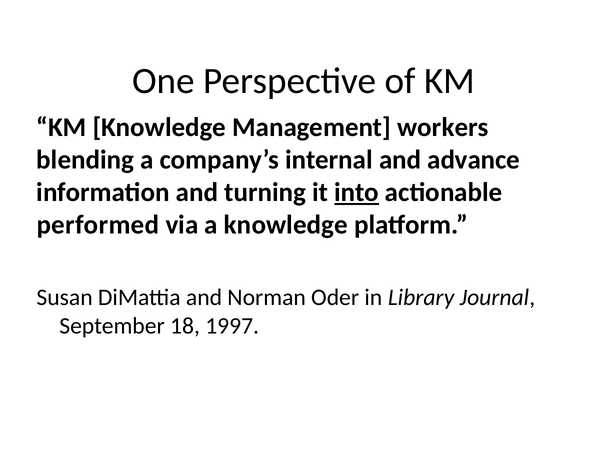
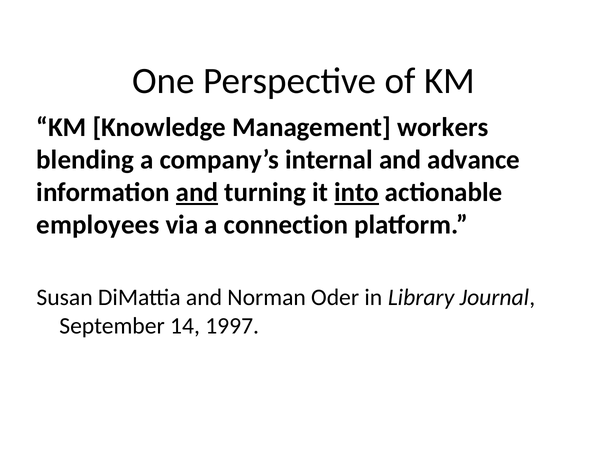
and at (197, 192) underline: none -> present
performed: performed -> employees
a knowledge: knowledge -> connection
18: 18 -> 14
